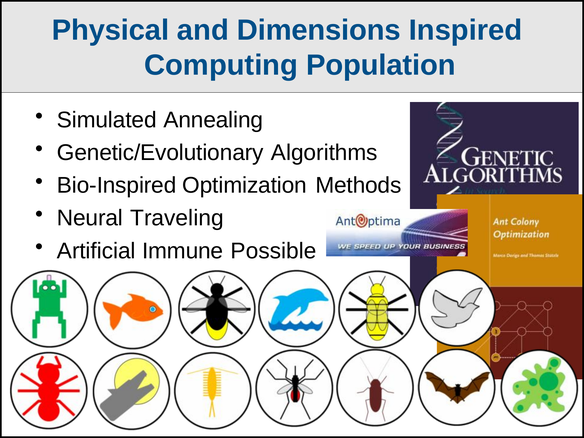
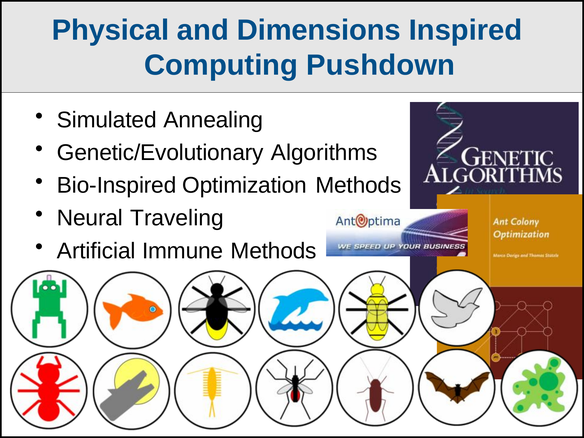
Population: Population -> Pushdown
Immune Possible: Possible -> Methods
